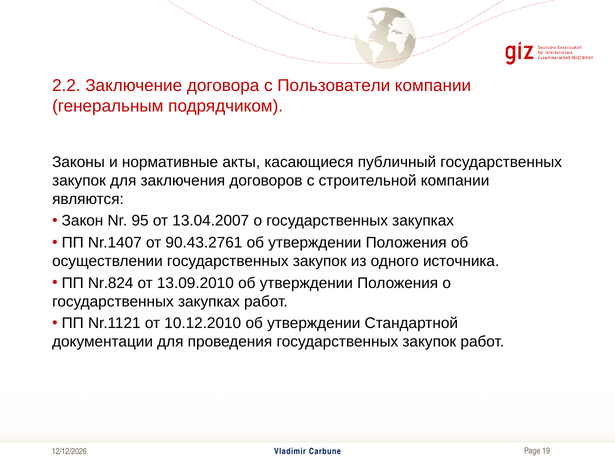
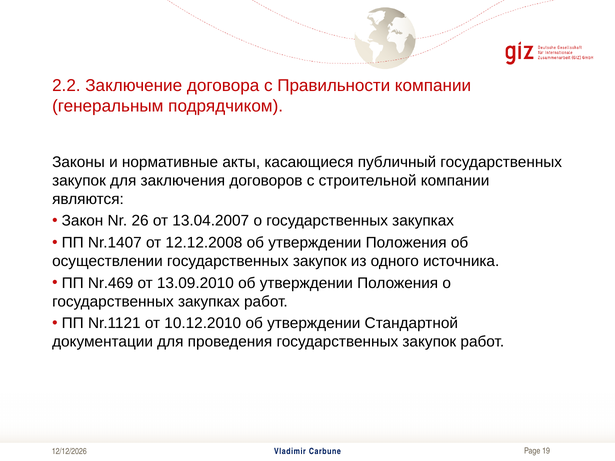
Пользователи: Пользователи -> Правильности
95: 95 -> 26
90.43.2761: 90.43.2761 -> 12.12.2008
Nr.824: Nr.824 -> Nr.469
